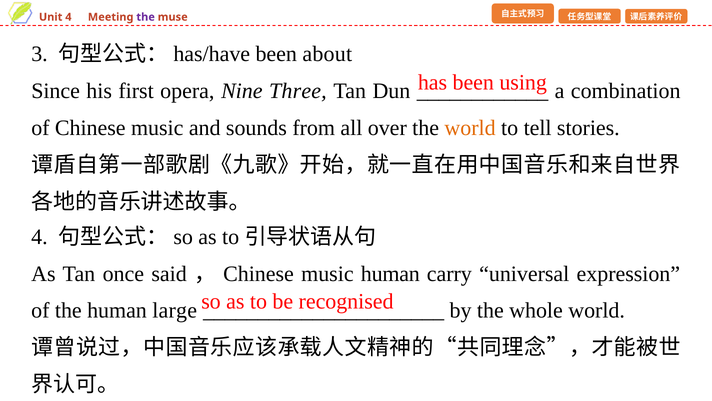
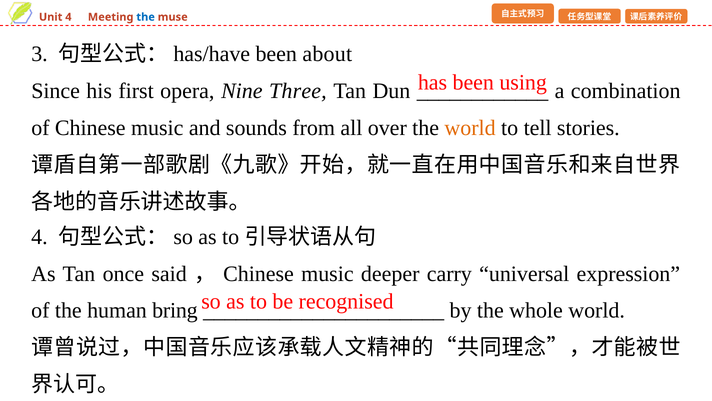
the at (146, 17) colour: purple -> blue
music human: human -> deeper
large: large -> bring
